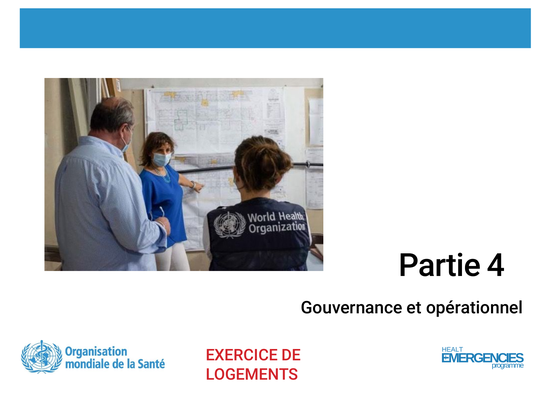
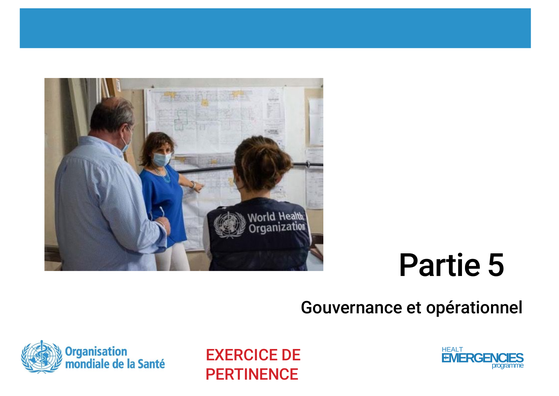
4: 4 -> 5
LOGEMENTS: LOGEMENTS -> PERTINENCE
